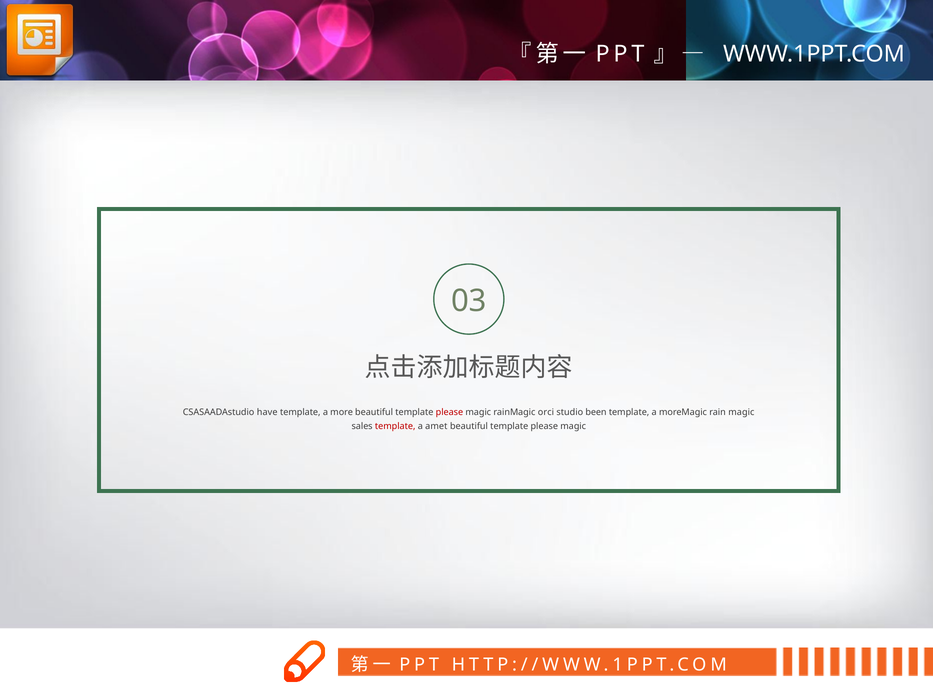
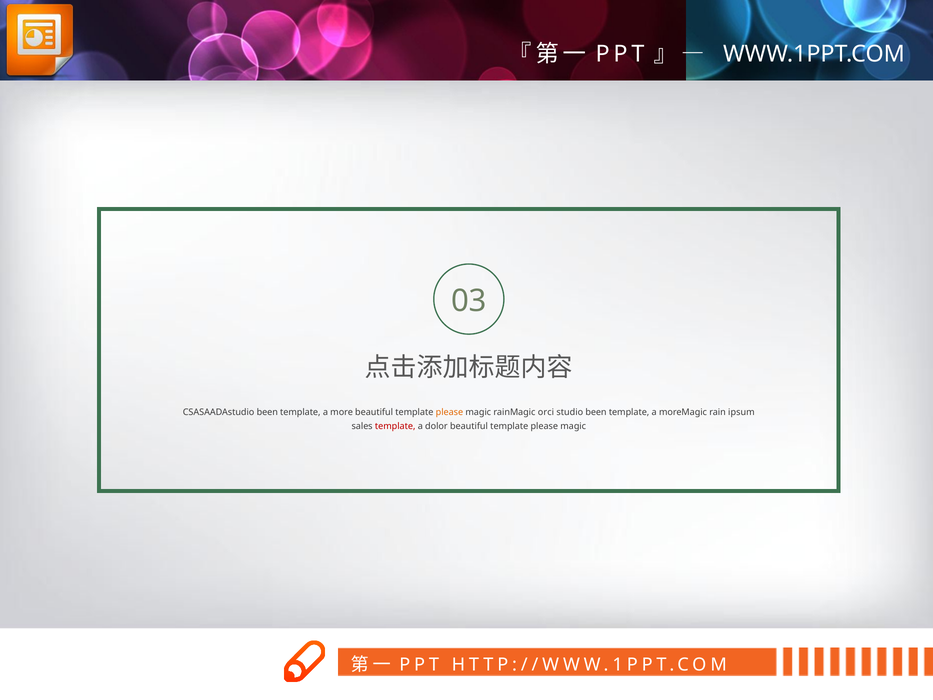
CSASAADAstudio have: have -> been
please at (449, 412) colour: red -> orange
rain magic: magic -> ipsum
amet: amet -> dolor
